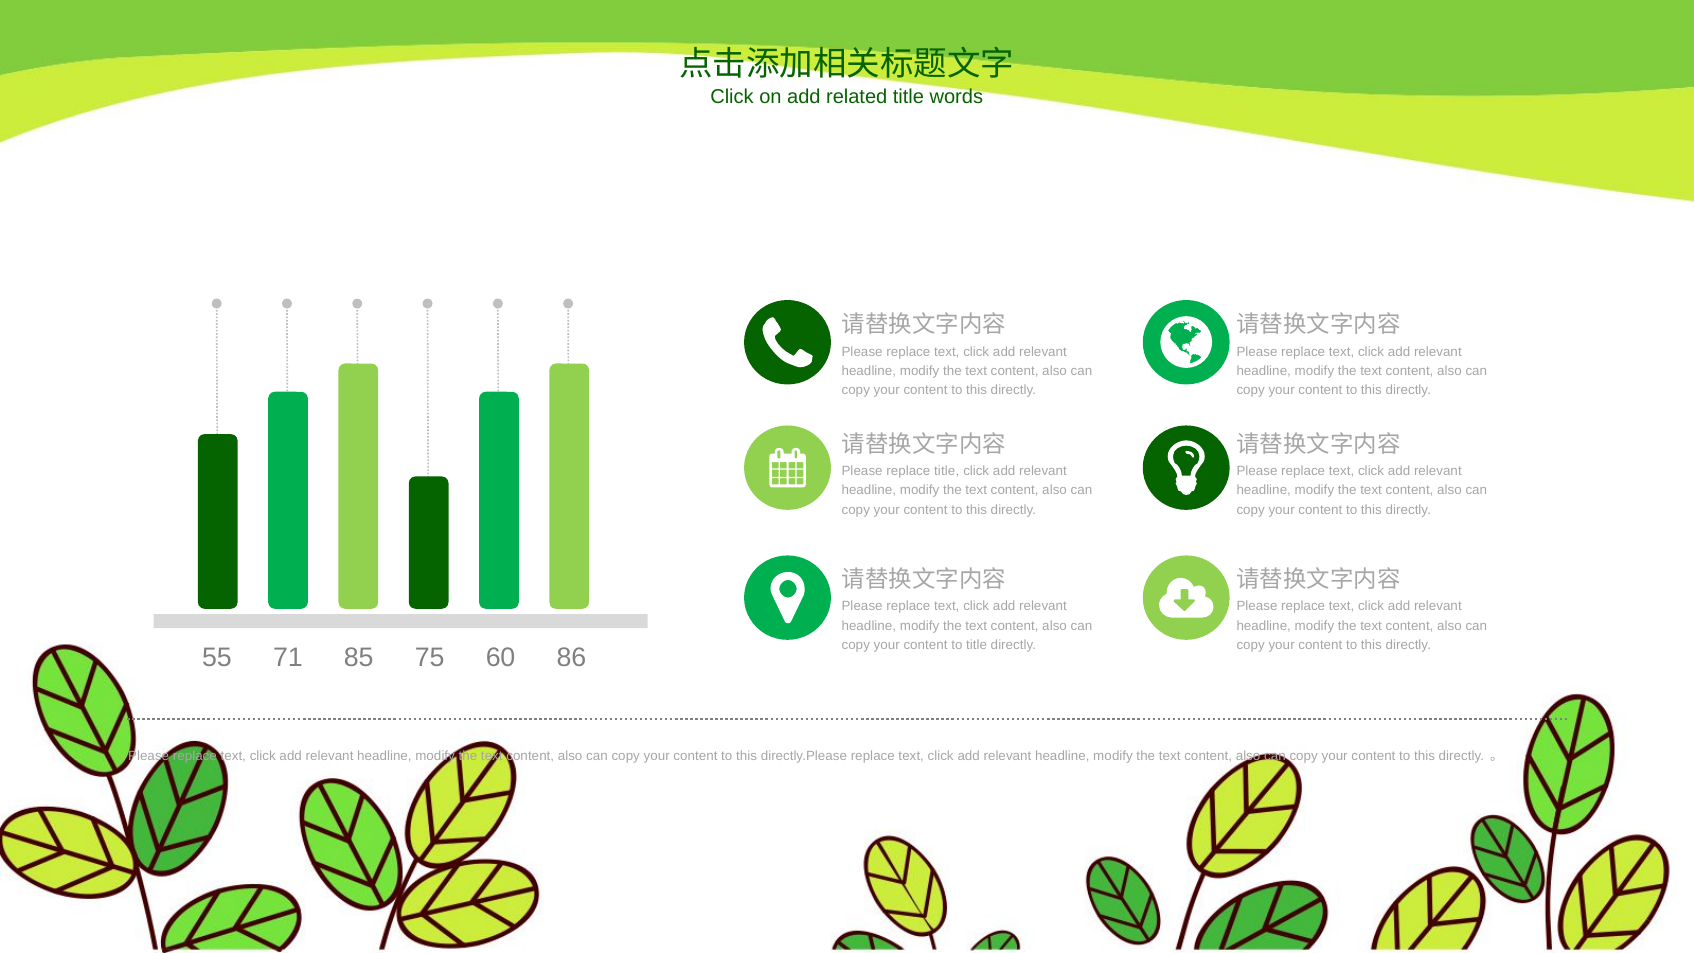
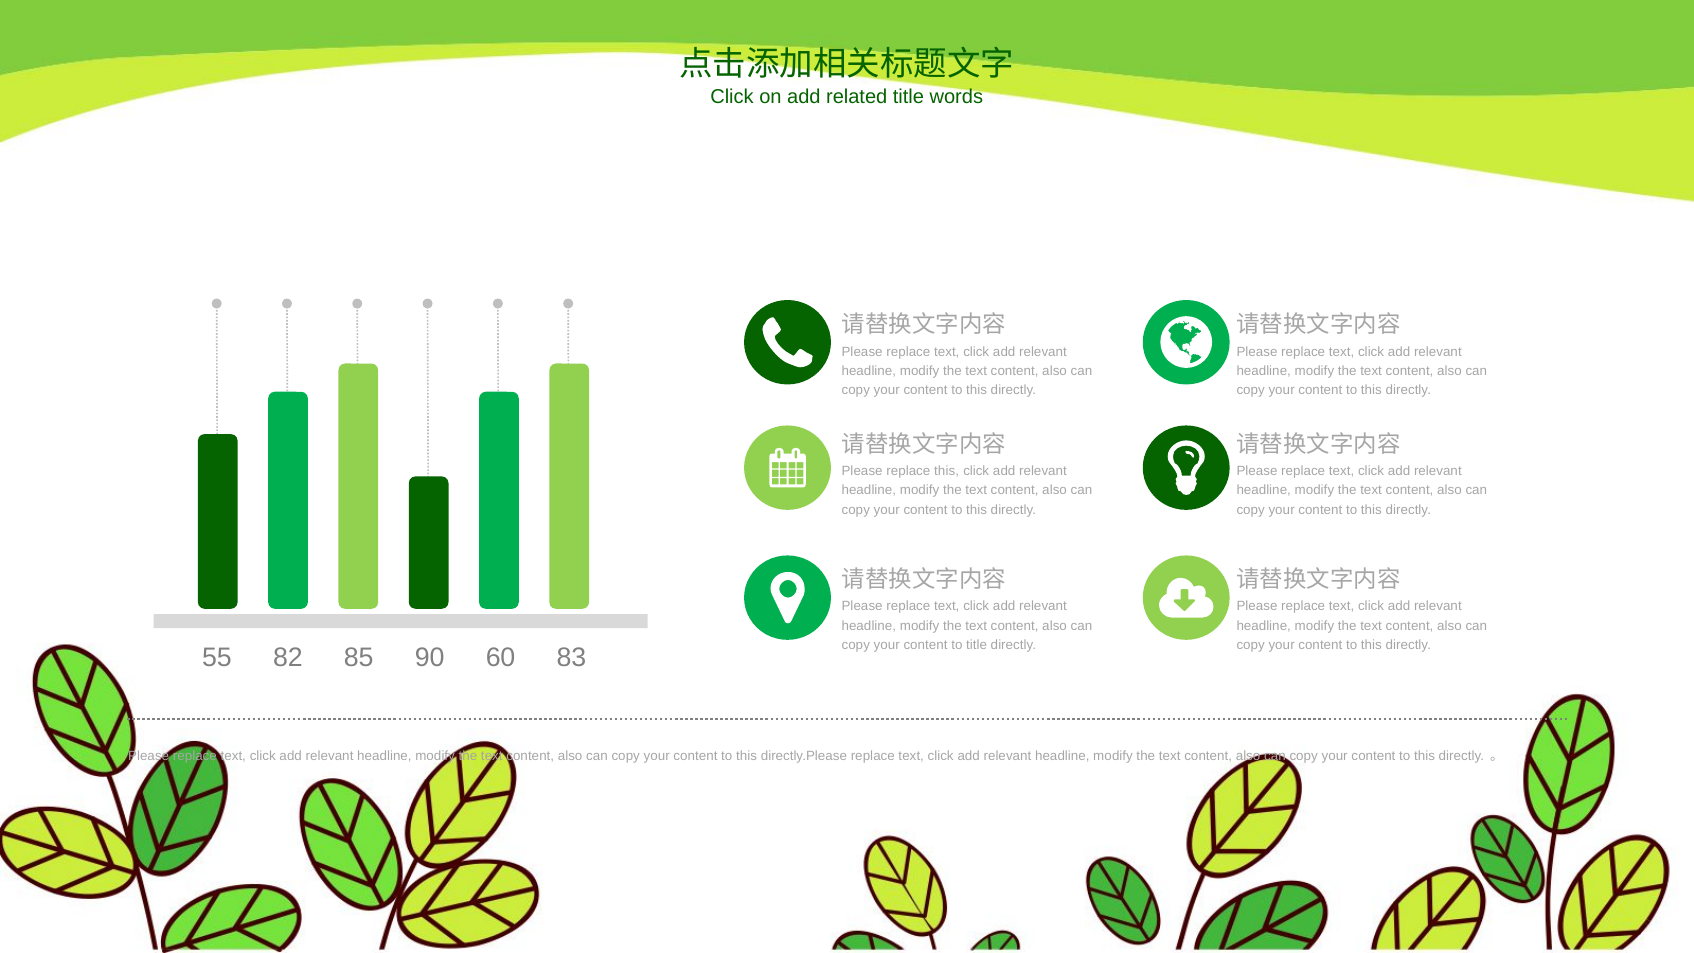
replace title: title -> this
71: 71 -> 82
75: 75 -> 90
86: 86 -> 83
